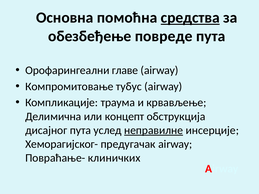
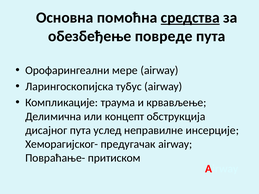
главе: главе -> мере
Компромитовање: Компромитовање -> Ларингоскопијска
неправилне underline: present -> none
клиничких: клиничких -> притиском
